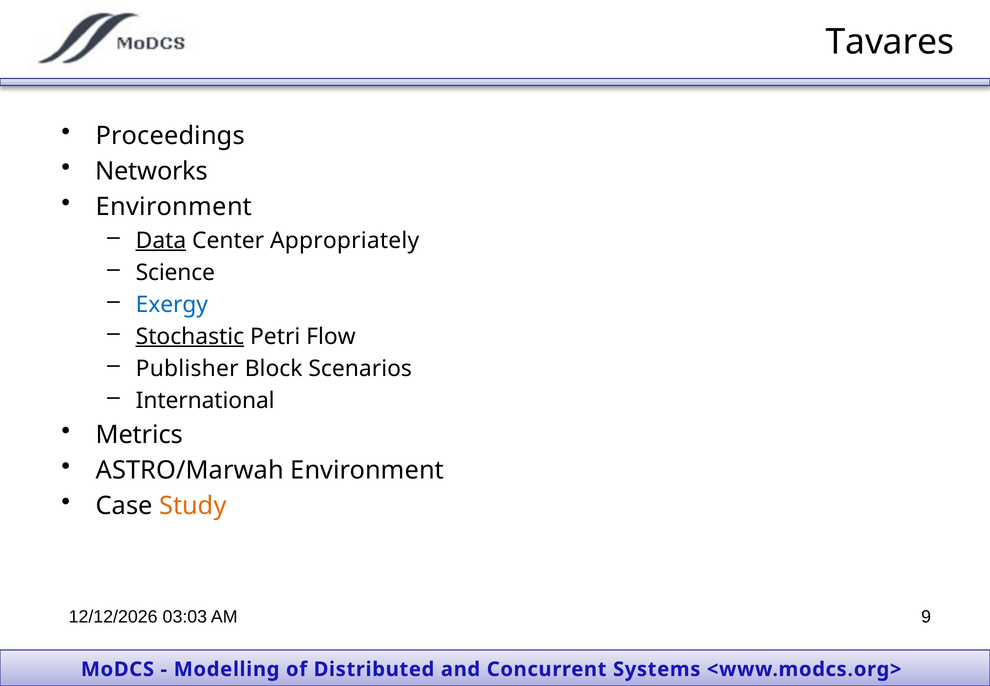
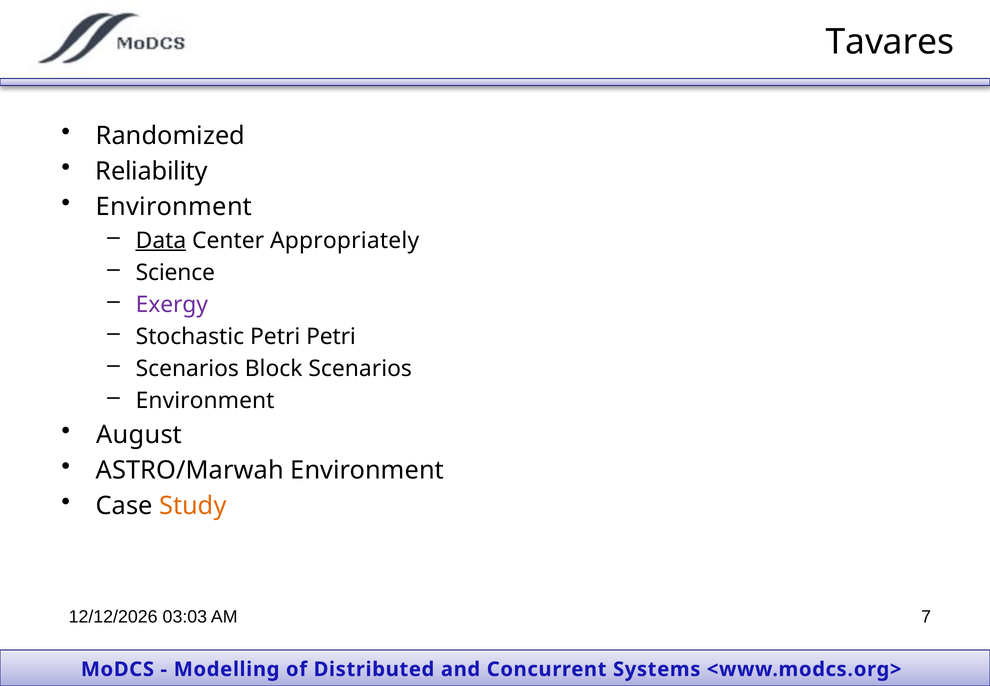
Proceedings: Proceedings -> Randomized
Networks: Networks -> Reliability
Exergy colour: blue -> purple
Stochastic underline: present -> none
Petri Flow: Flow -> Petri
Publisher at (187, 368): Publisher -> Scenarios
International at (205, 400): International -> Environment
Metrics: Metrics -> August
9: 9 -> 7
